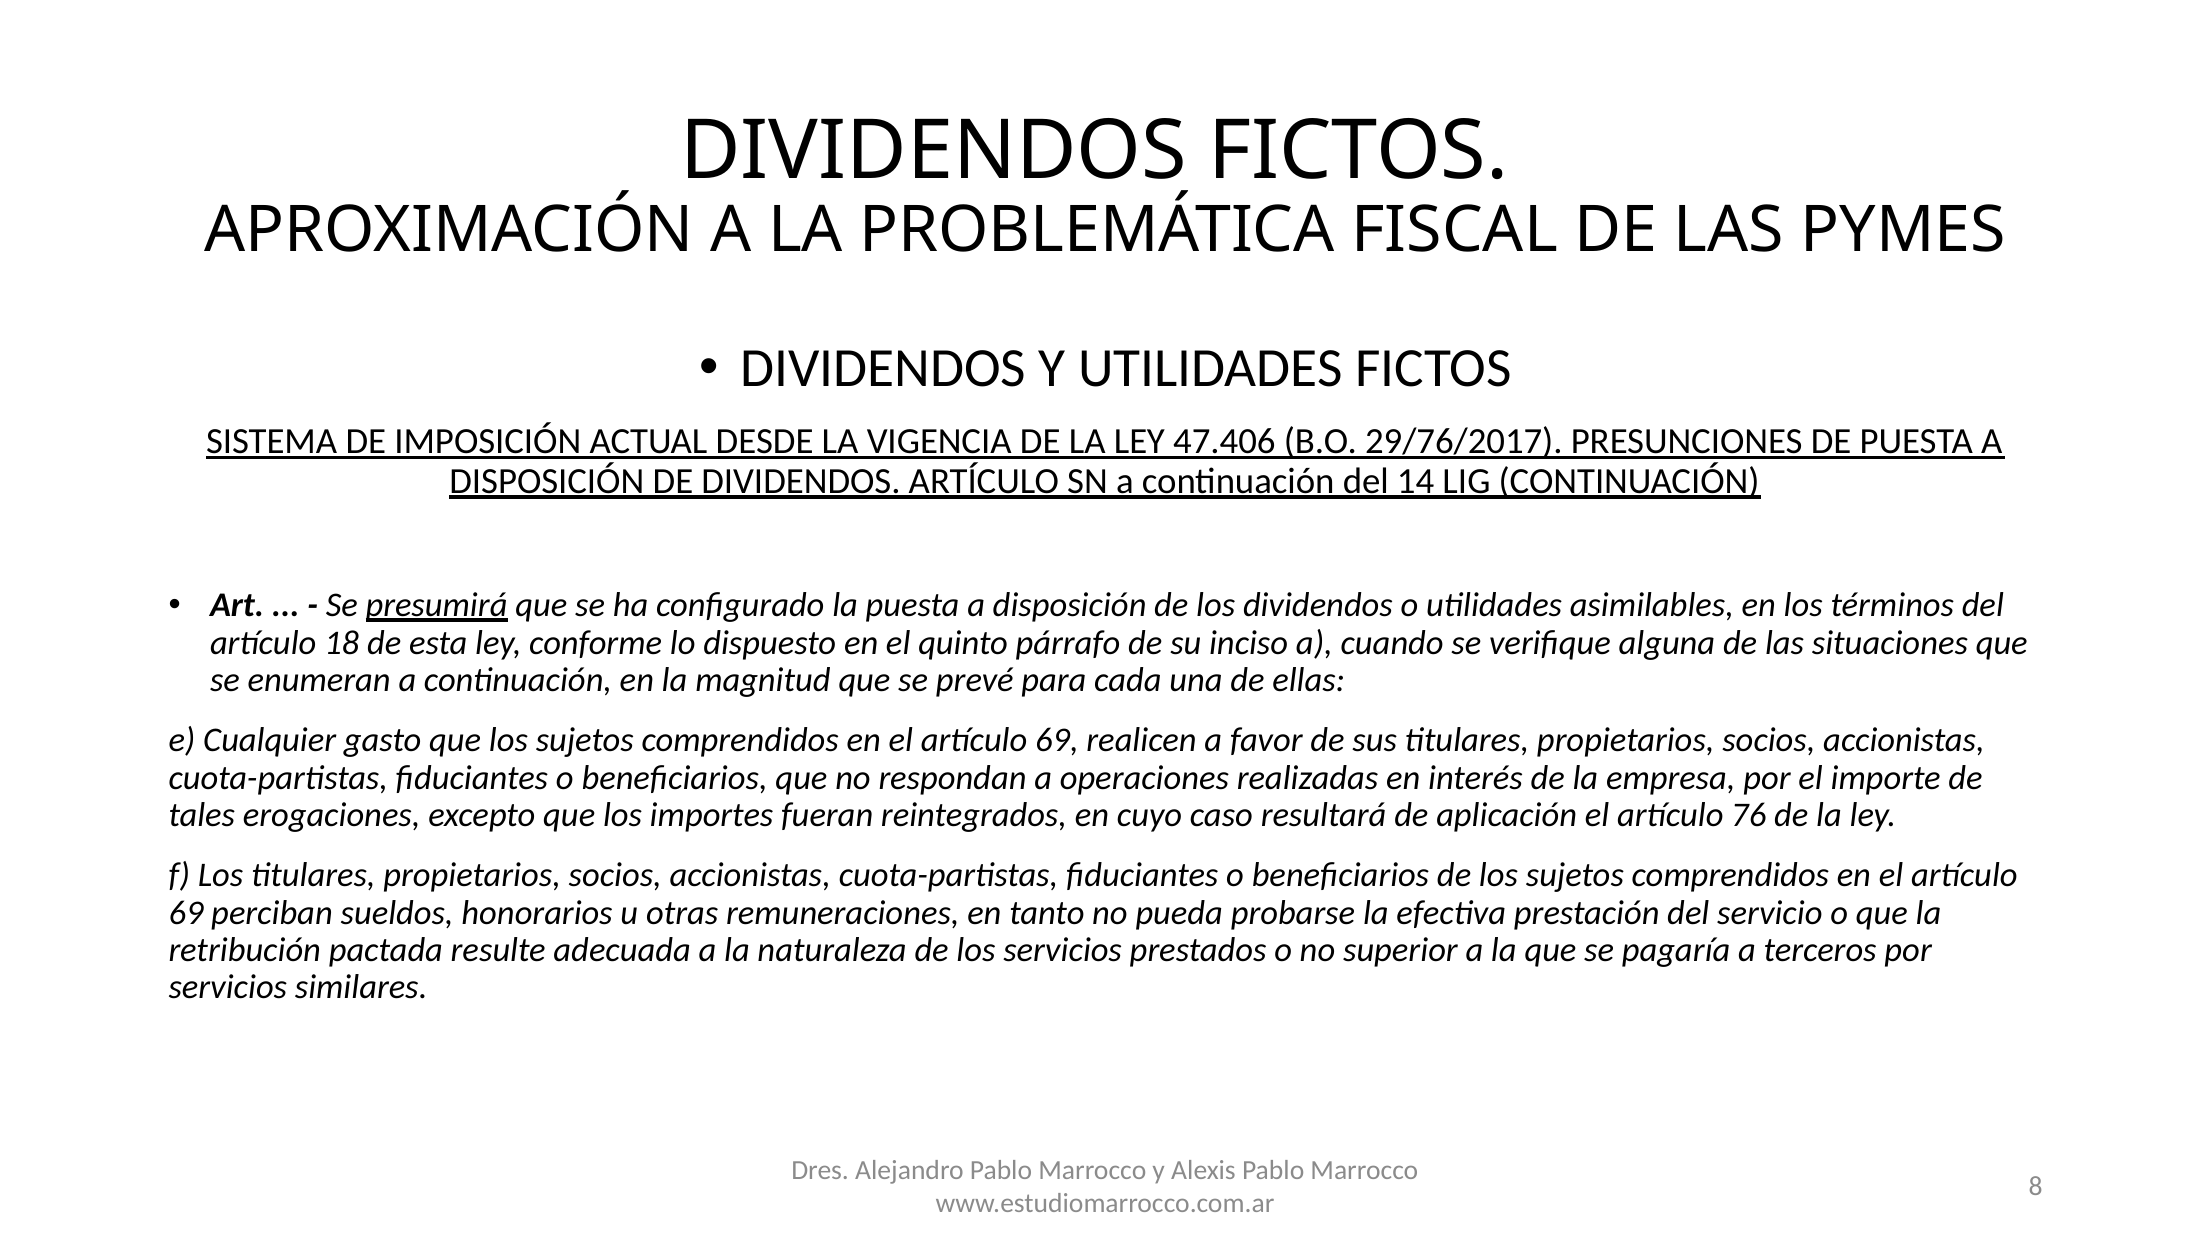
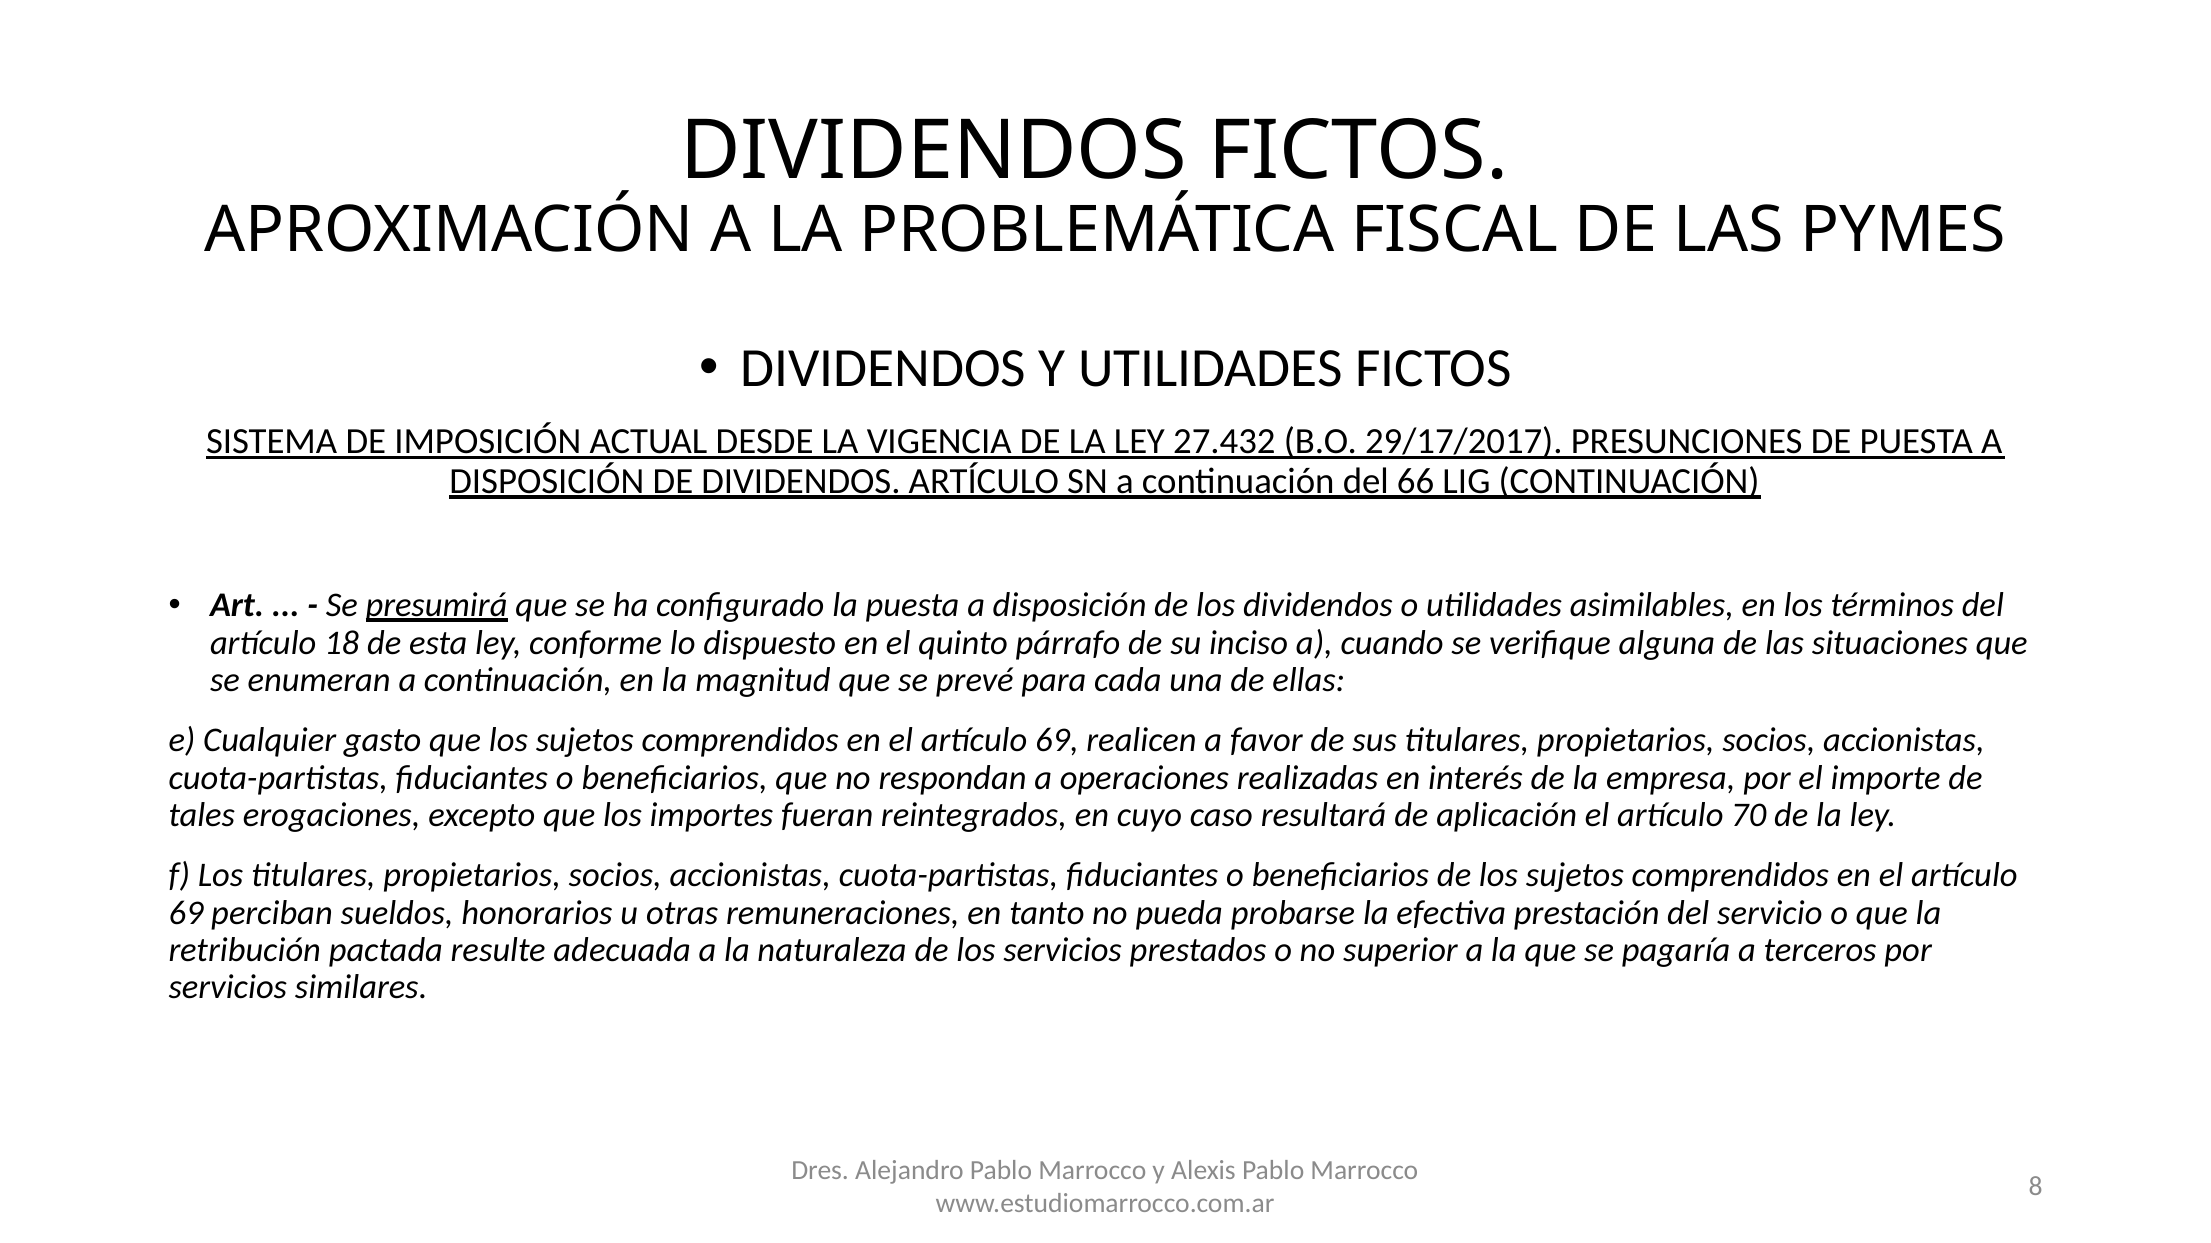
47.406: 47.406 -> 27.432
29/76/2017: 29/76/2017 -> 29/17/2017
14: 14 -> 66
76: 76 -> 70
